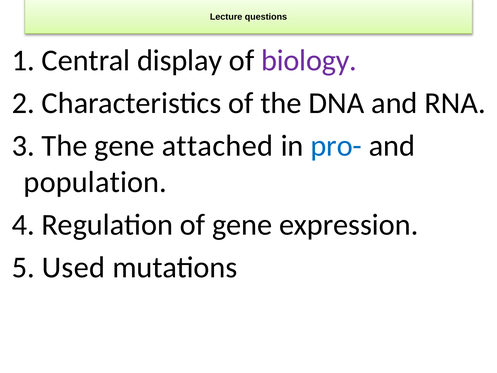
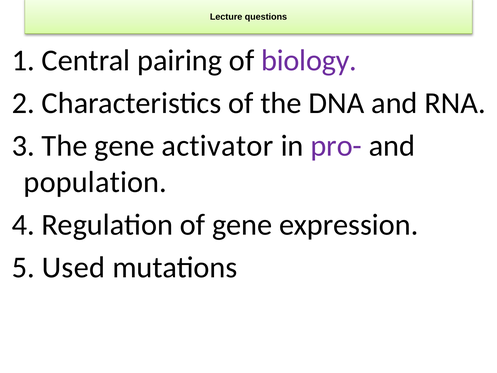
display: display -> pairing
attached: attached -> activator
pro- colour: blue -> purple
